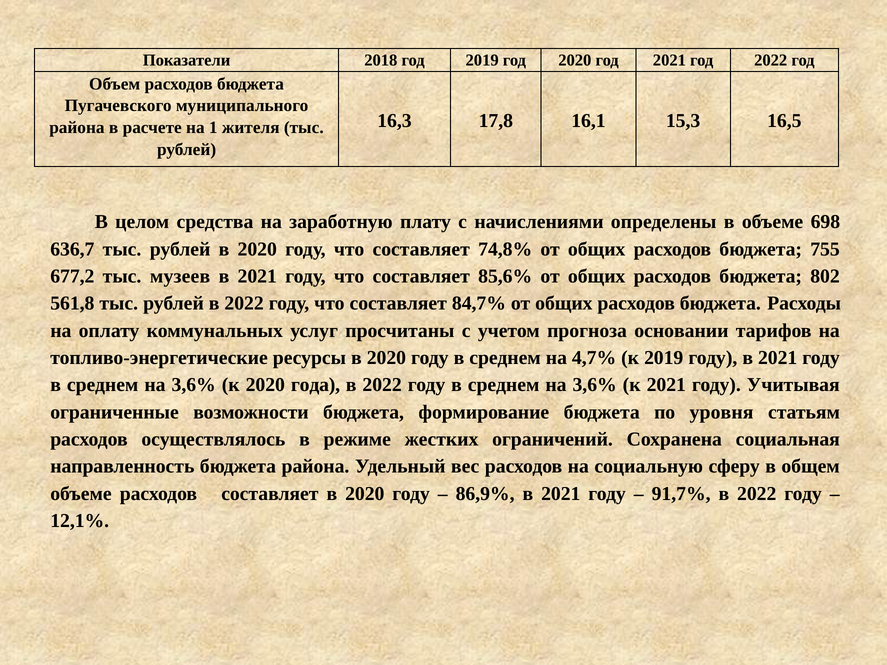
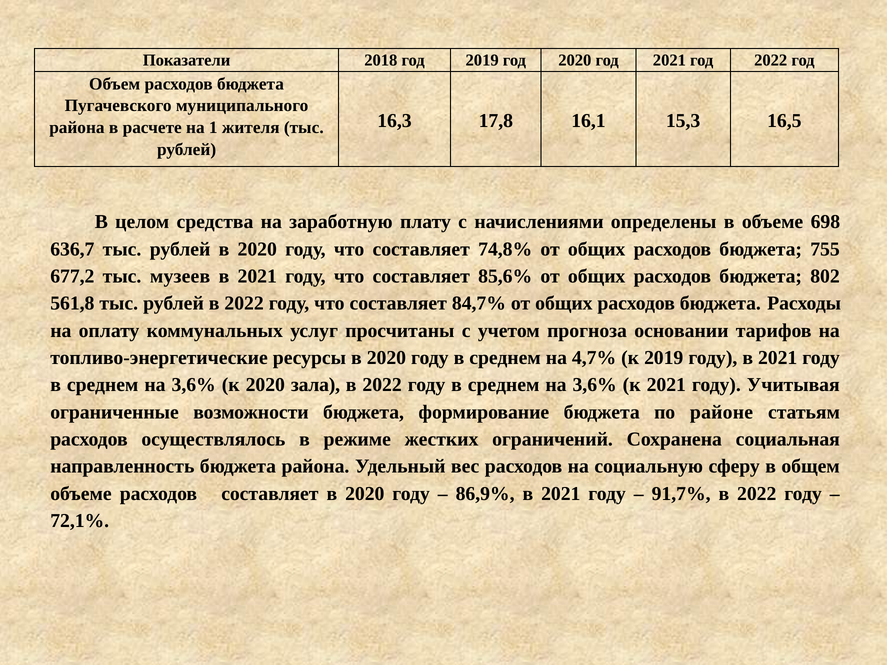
года: года -> зала
уровня: уровня -> районе
12,1%: 12,1% -> 72,1%
